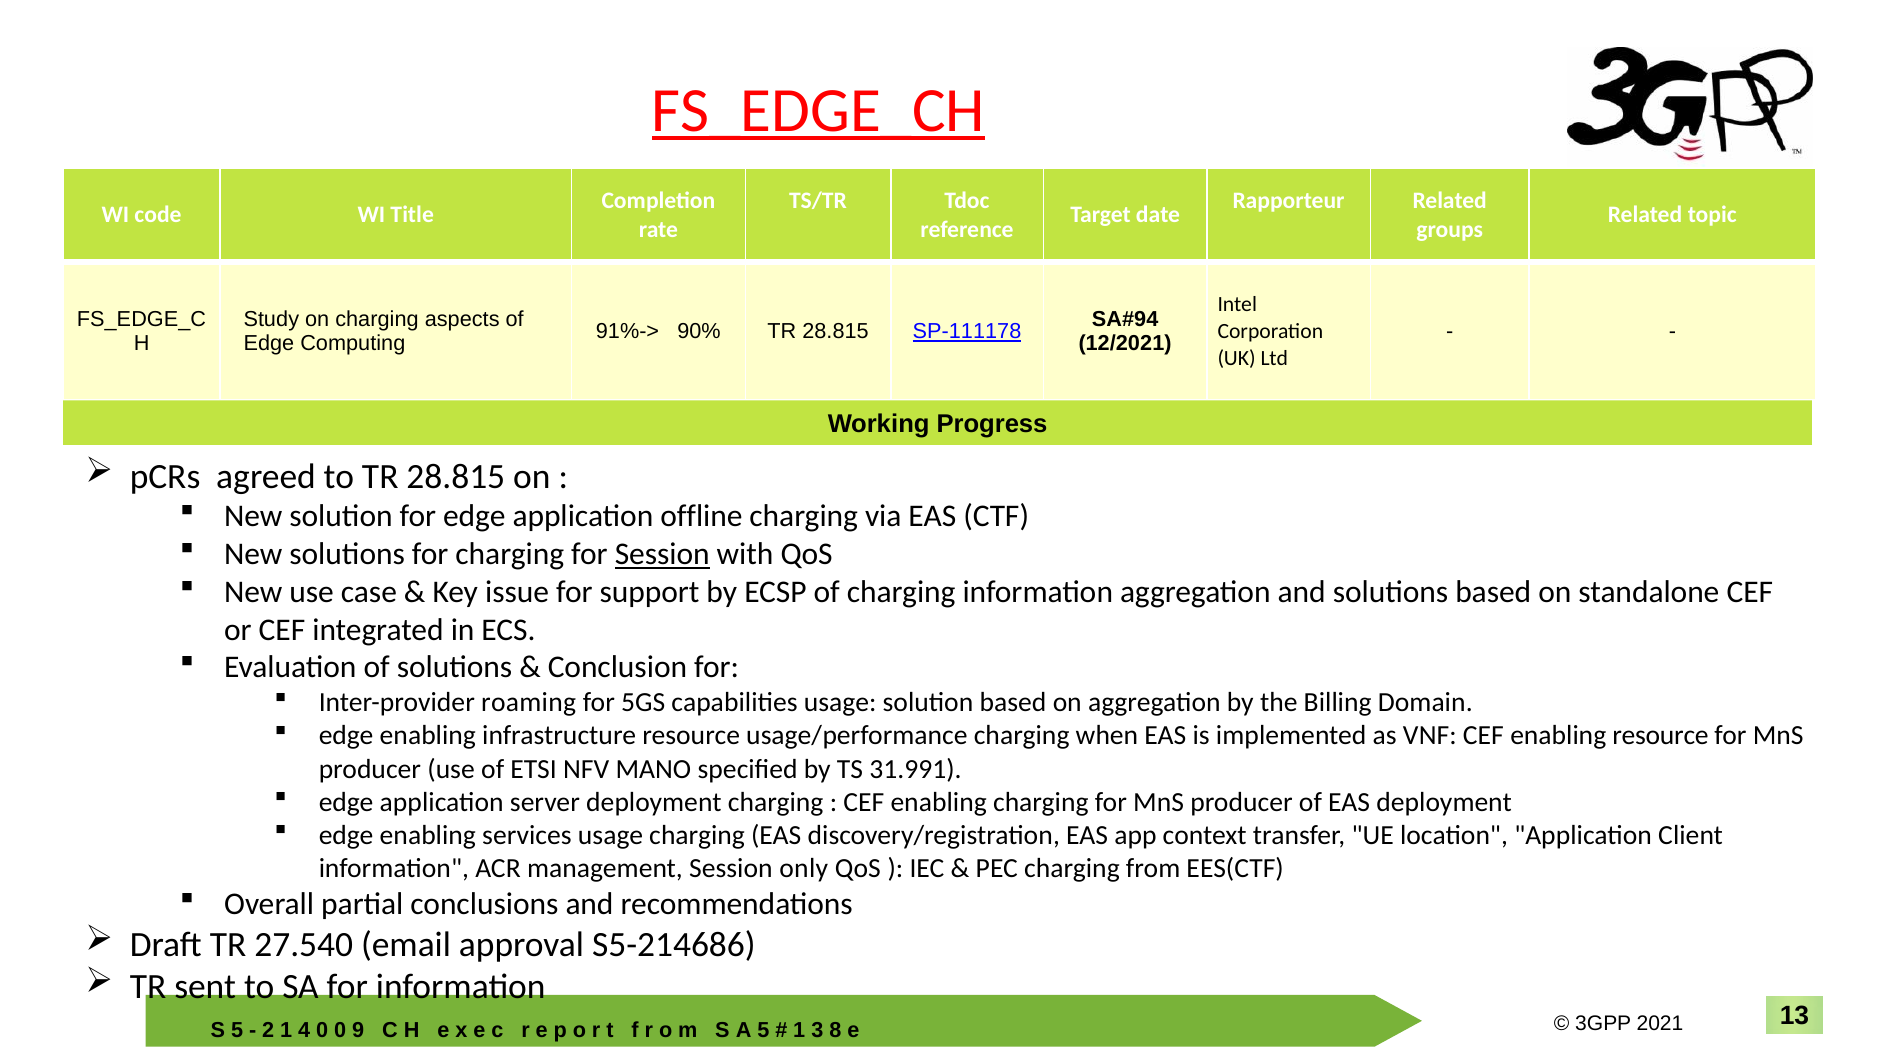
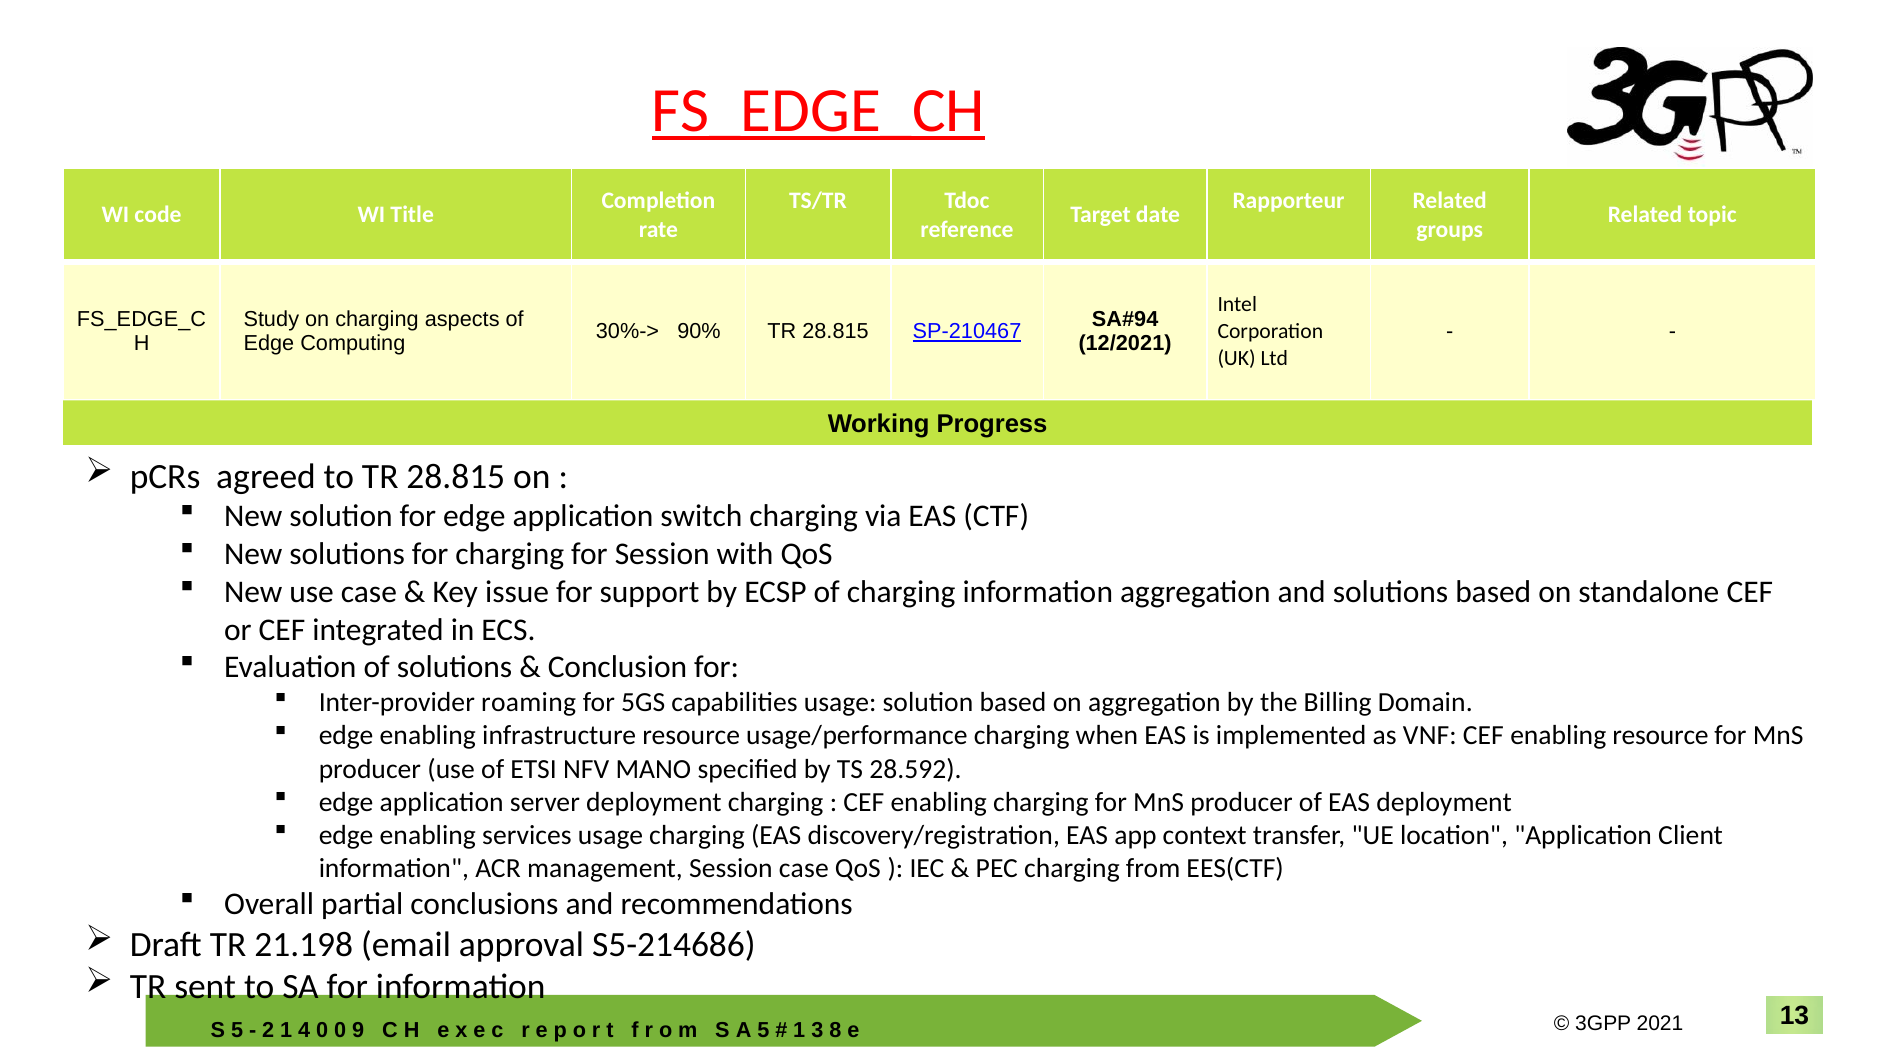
91%->: 91%-> -> 30%->
SP-111178: SP-111178 -> SP-210467
offline: offline -> switch
Session at (662, 554) underline: present -> none
31.991: 31.991 -> 28.592
Session only: only -> case
27.540: 27.540 -> 21.198
